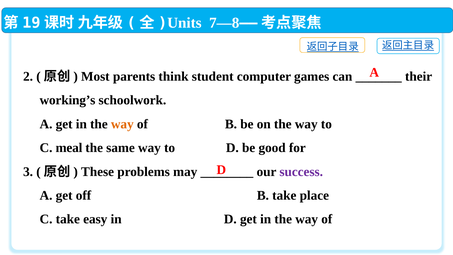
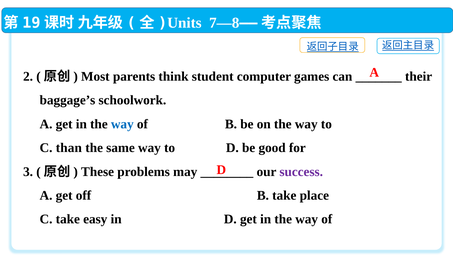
working’s: working’s -> baggage’s
way at (122, 124) colour: orange -> blue
meal: meal -> than
